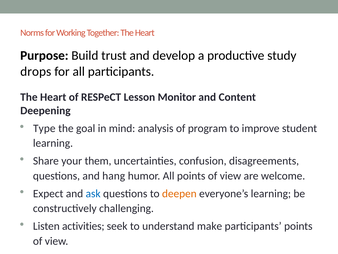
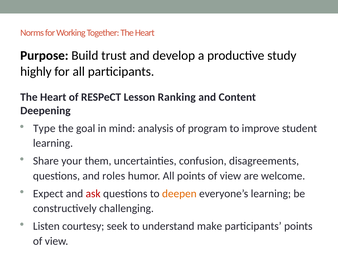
drops: drops -> highly
Monitor: Monitor -> Ranking
hang: hang -> roles
ask colour: blue -> red
activities: activities -> courtesy
